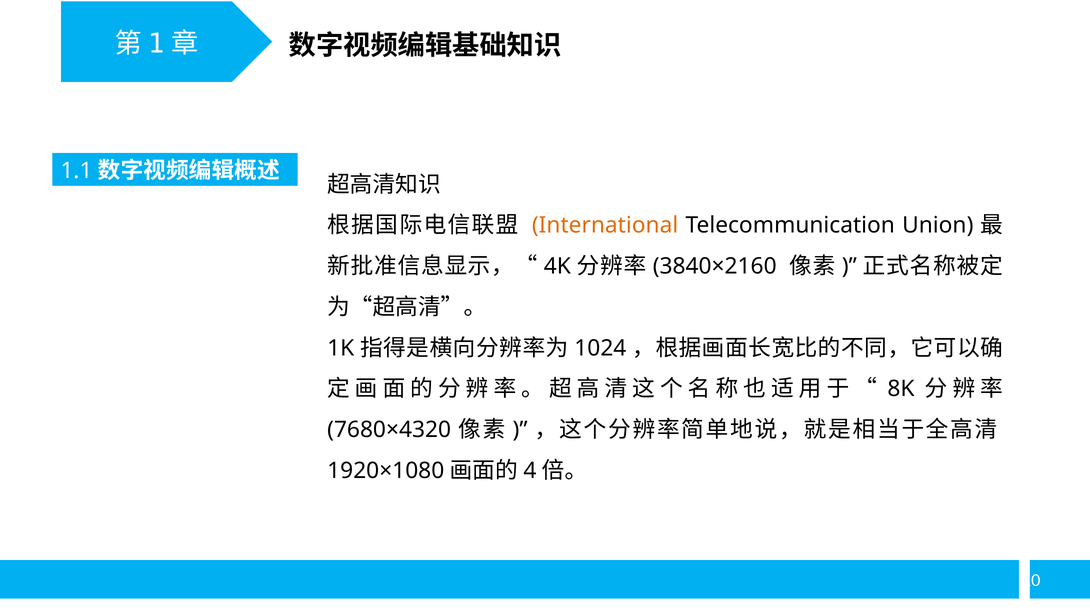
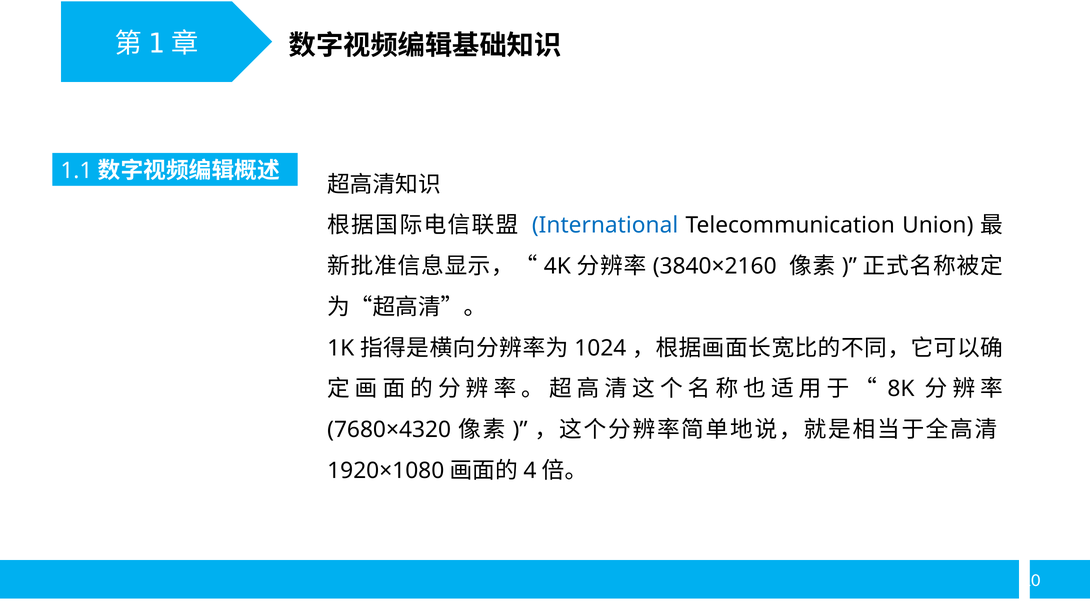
International colour: orange -> blue
